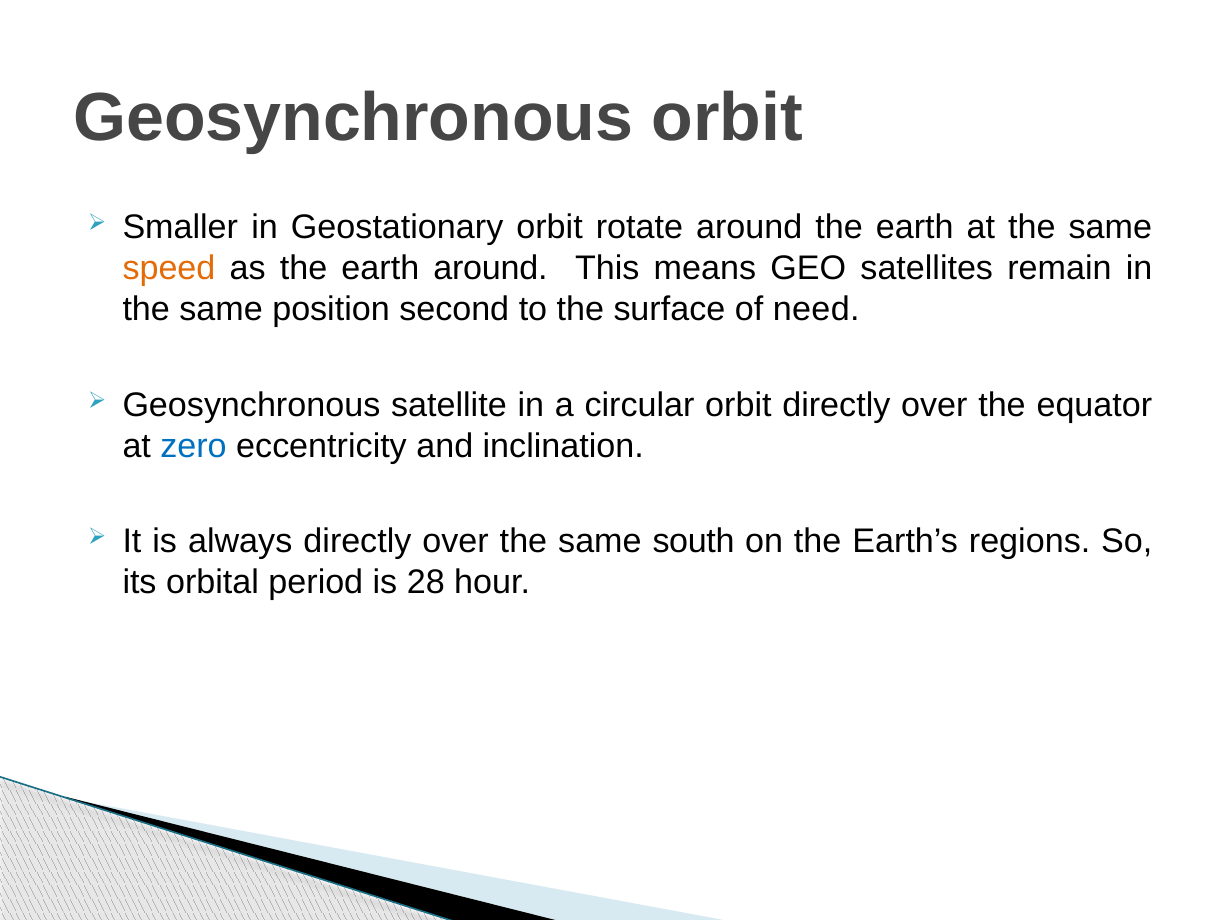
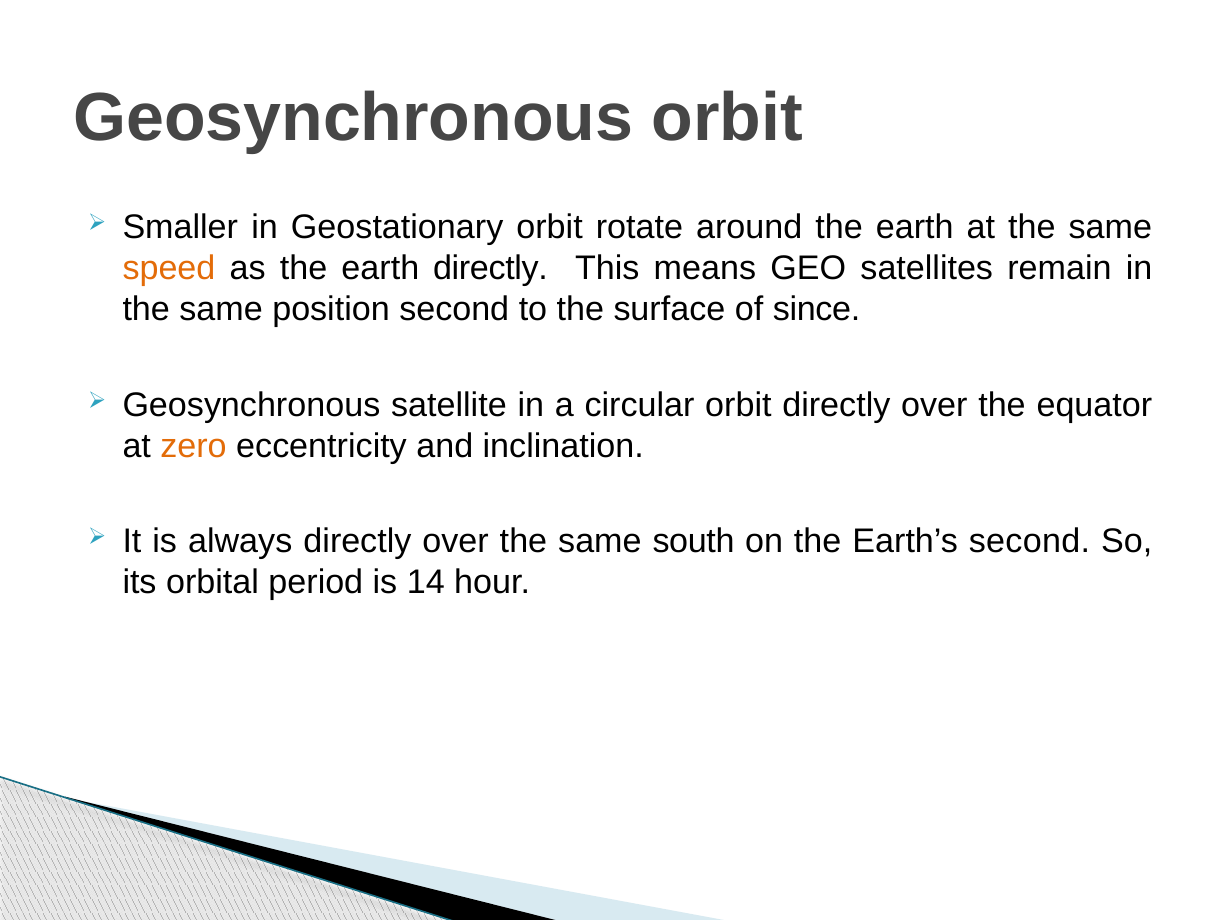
earth around: around -> directly
need: need -> since
zero colour: blue -> orange
Earth’s regions: regions -> second
28: 28 -> 14
